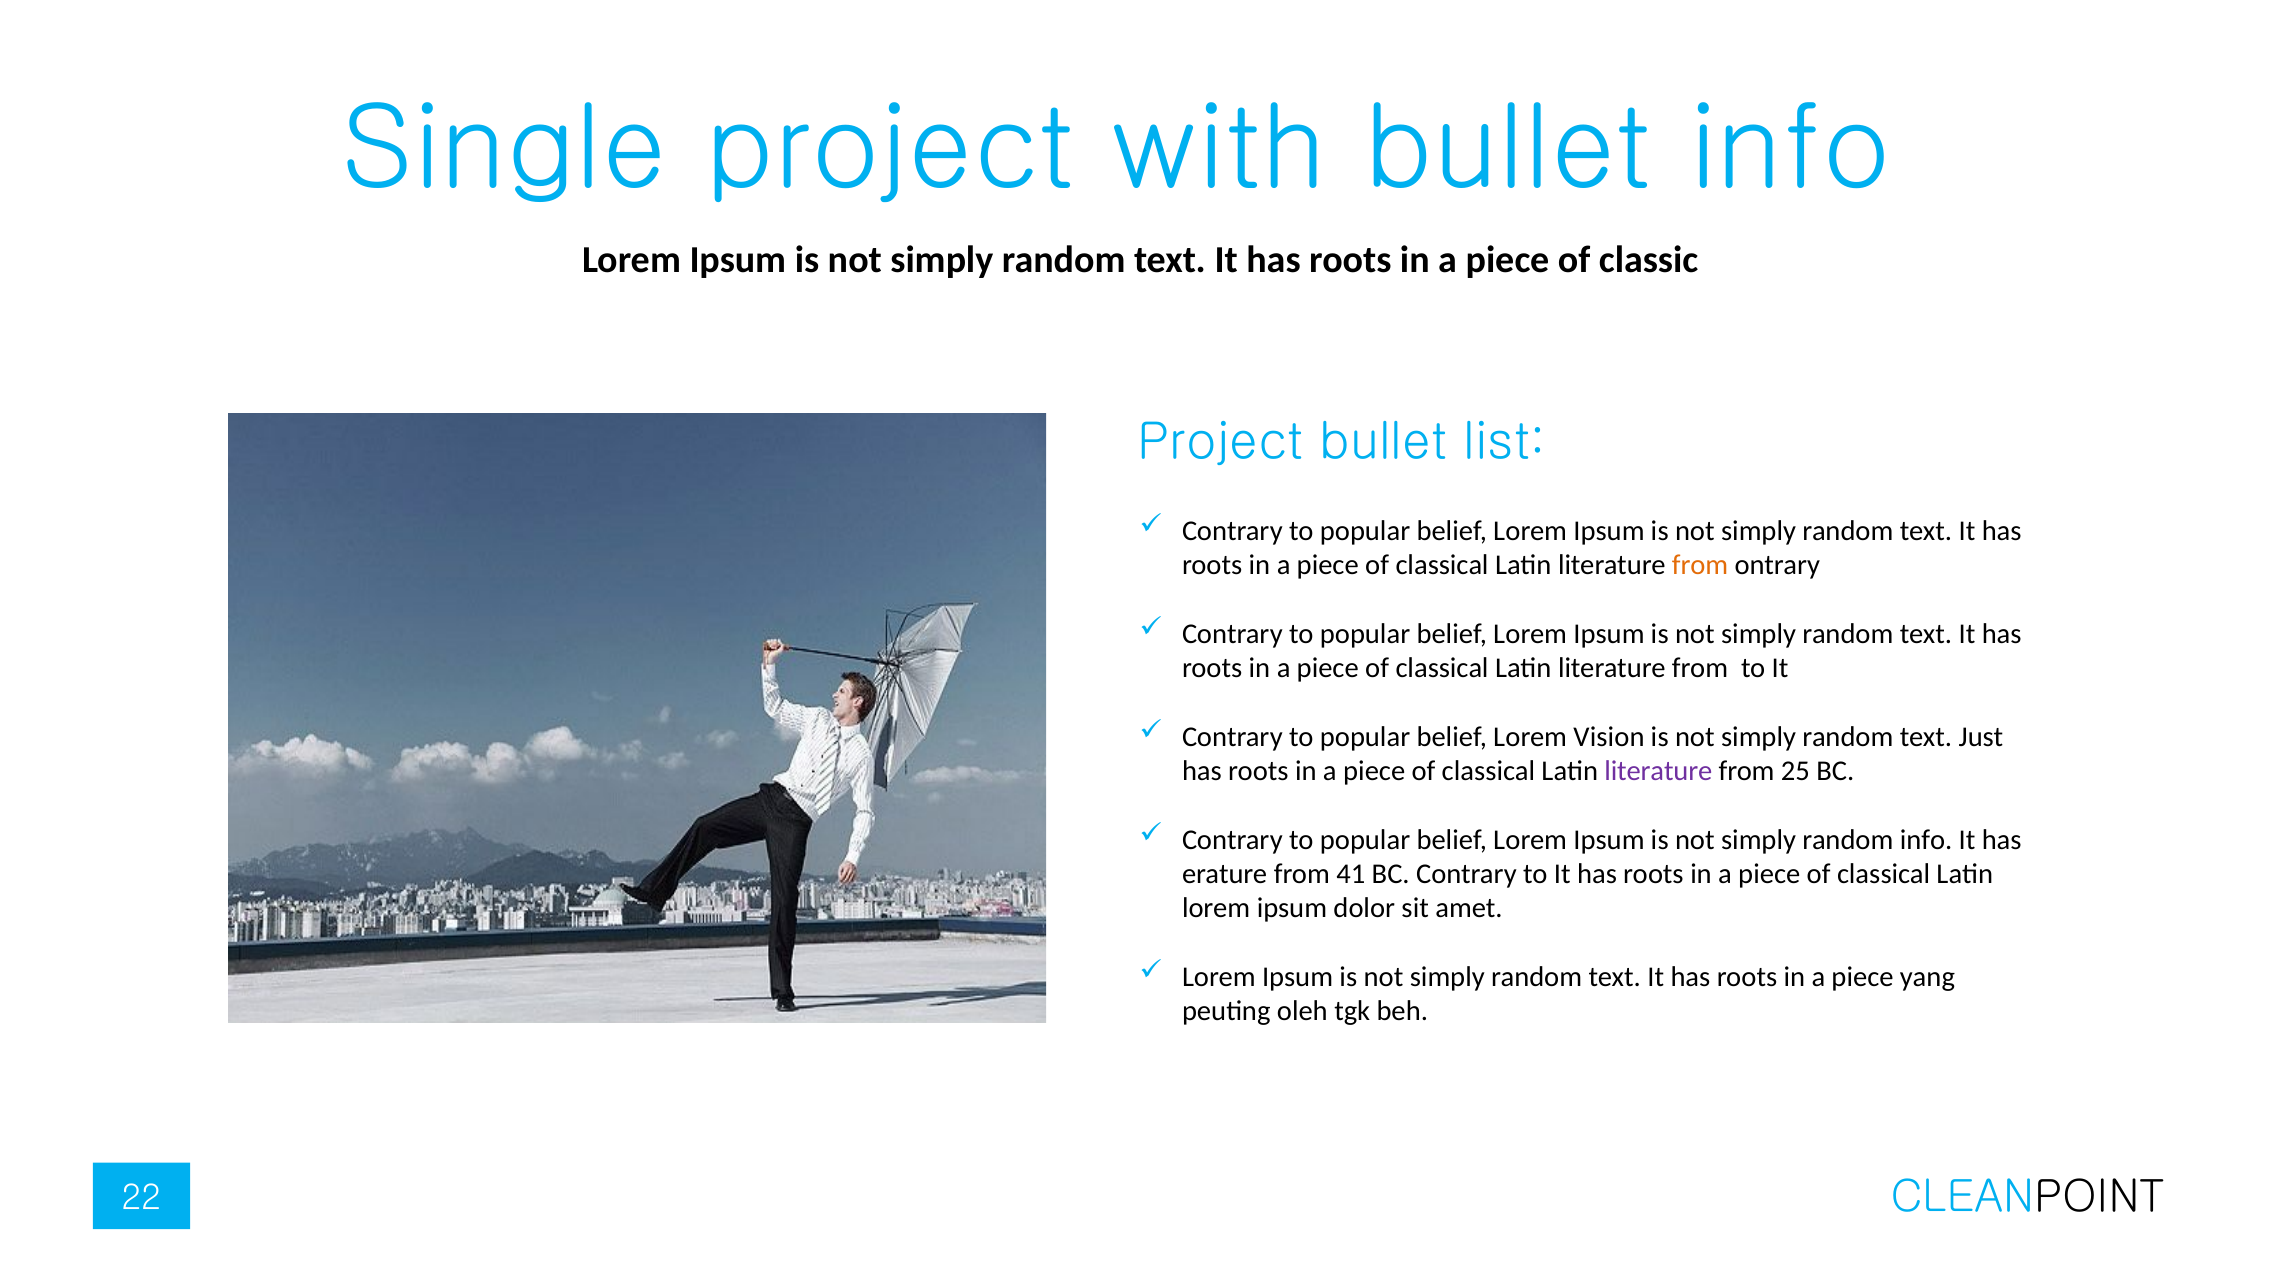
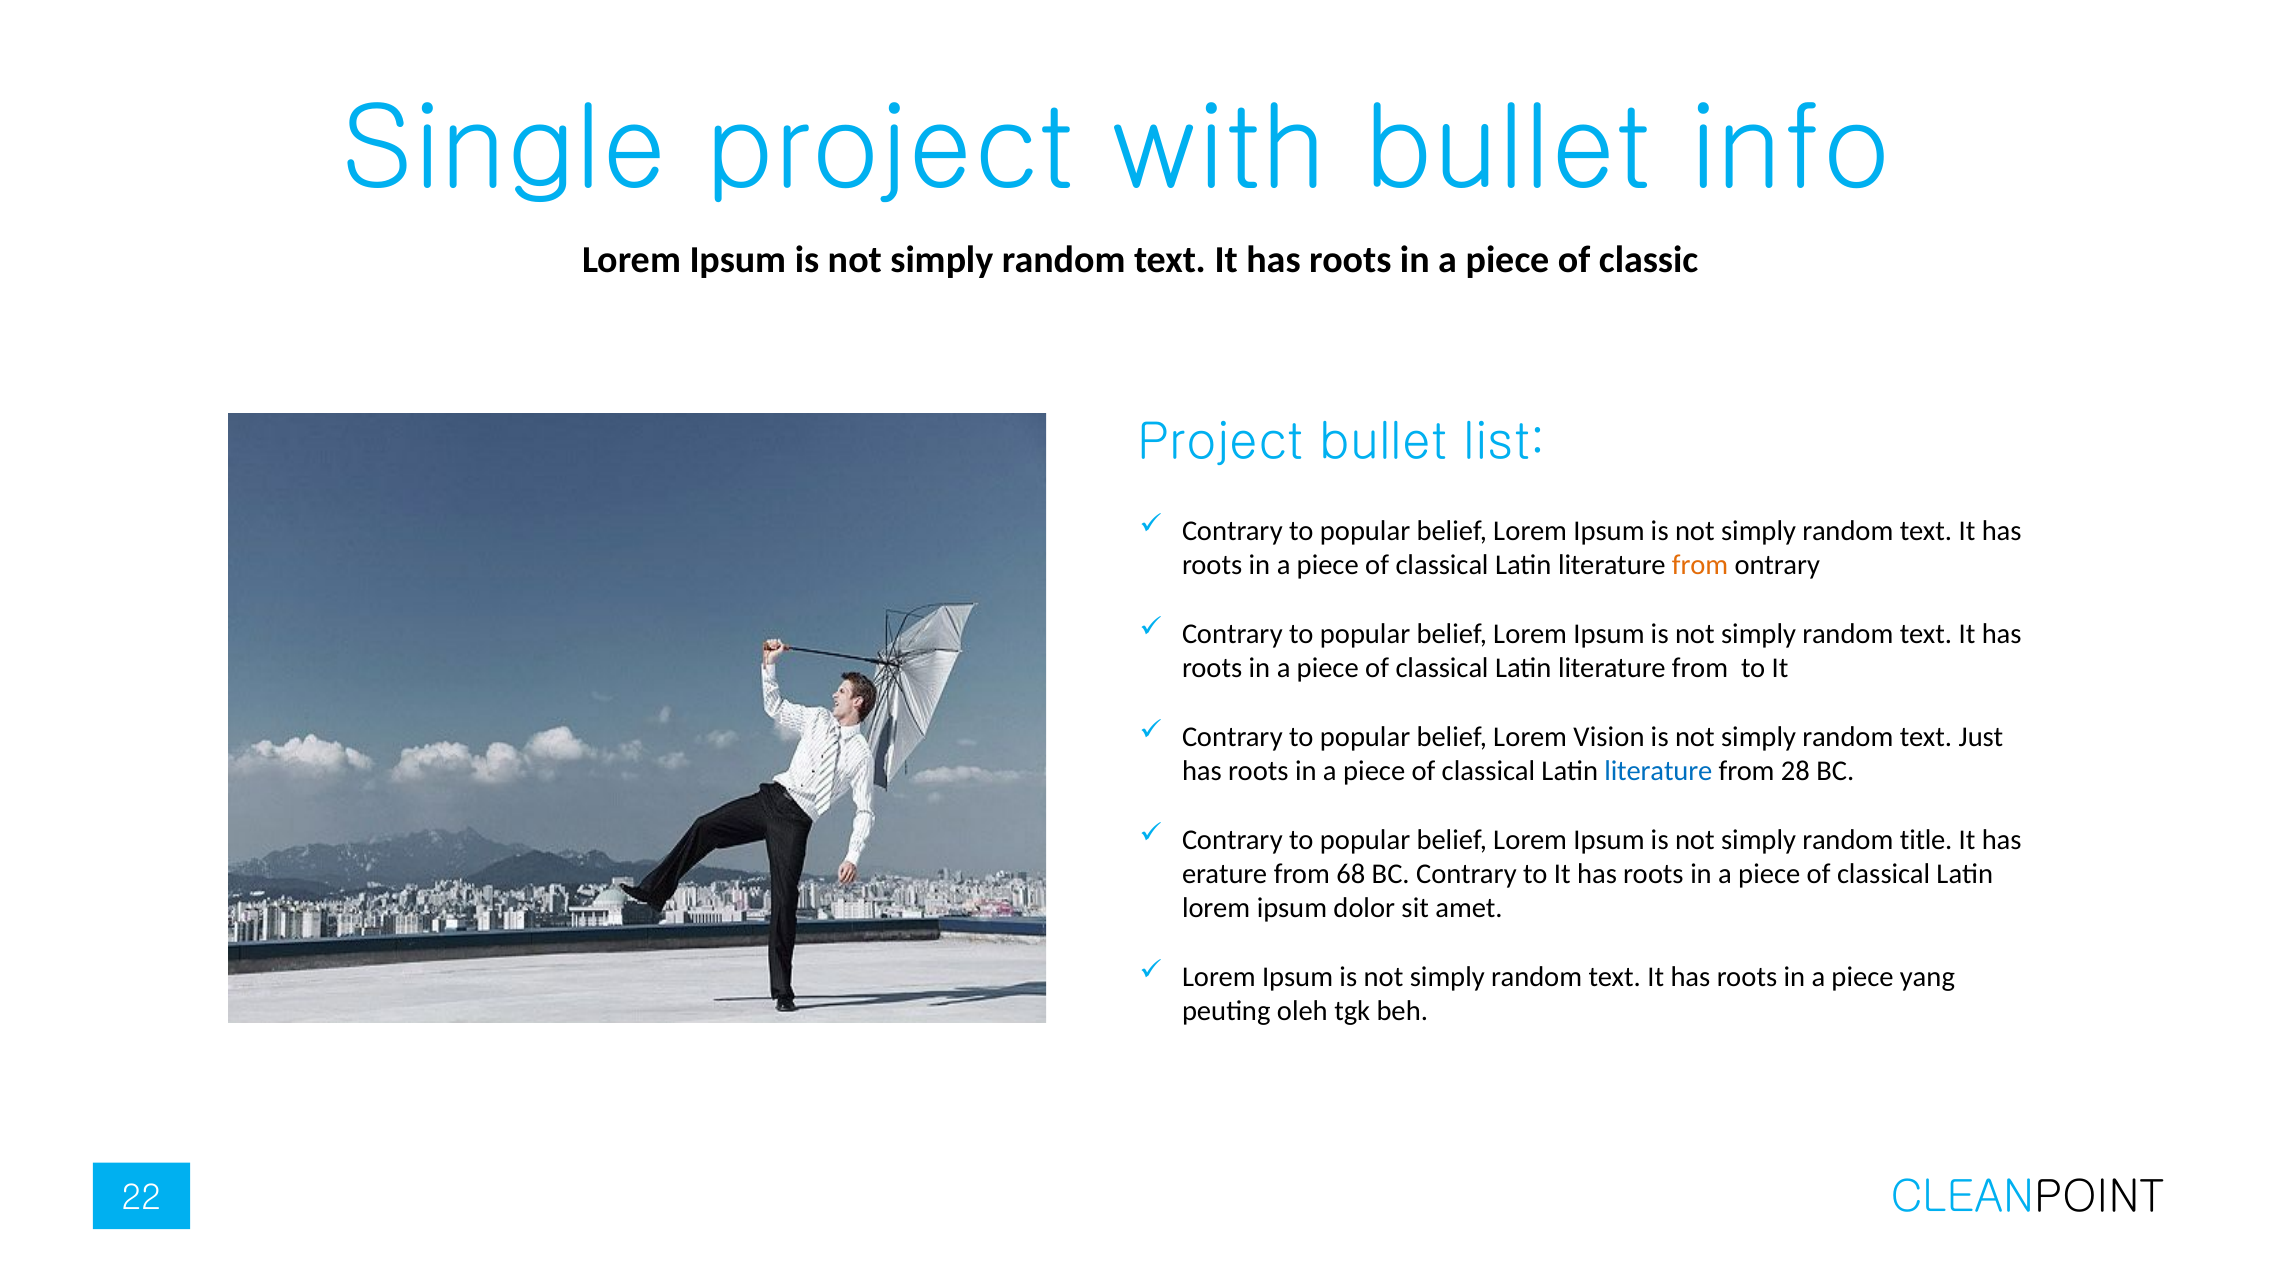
literature at (1658, 771) colour: purple -> blue
25: 25 -> 28
random info: info -> title
41: 41 -> 68
